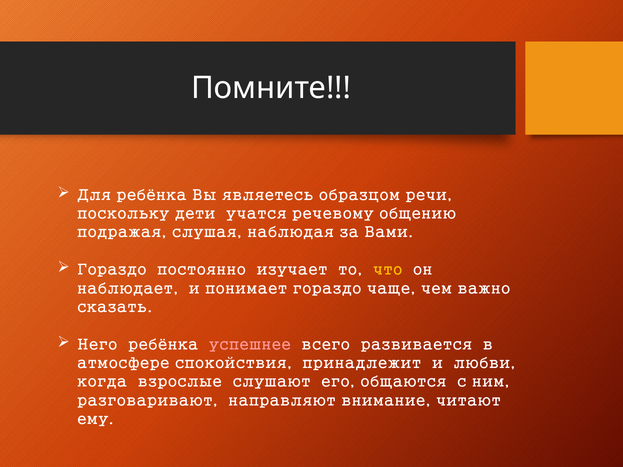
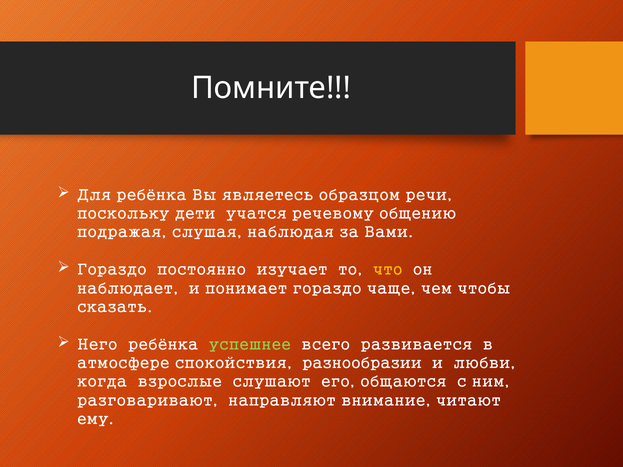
важно: важно -> чтобы
успешнее colour: pink -> light green
принадлежит: принадлежит -> разнообразии
